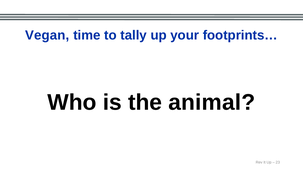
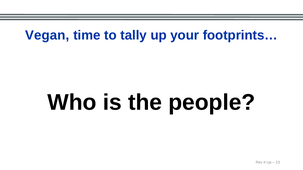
animal: animal -> people
